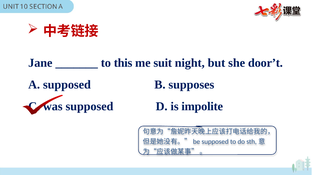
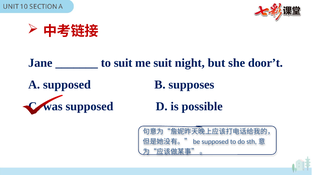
to this: this -> suit
impolite: impolite -> possible
